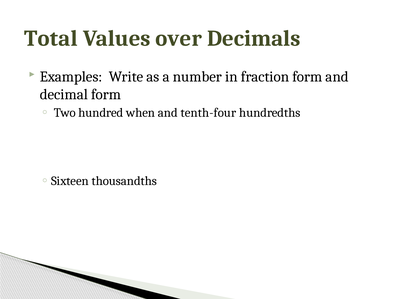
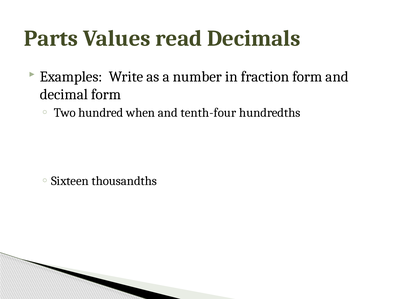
Total: Total -> Parts
over: over -> read
